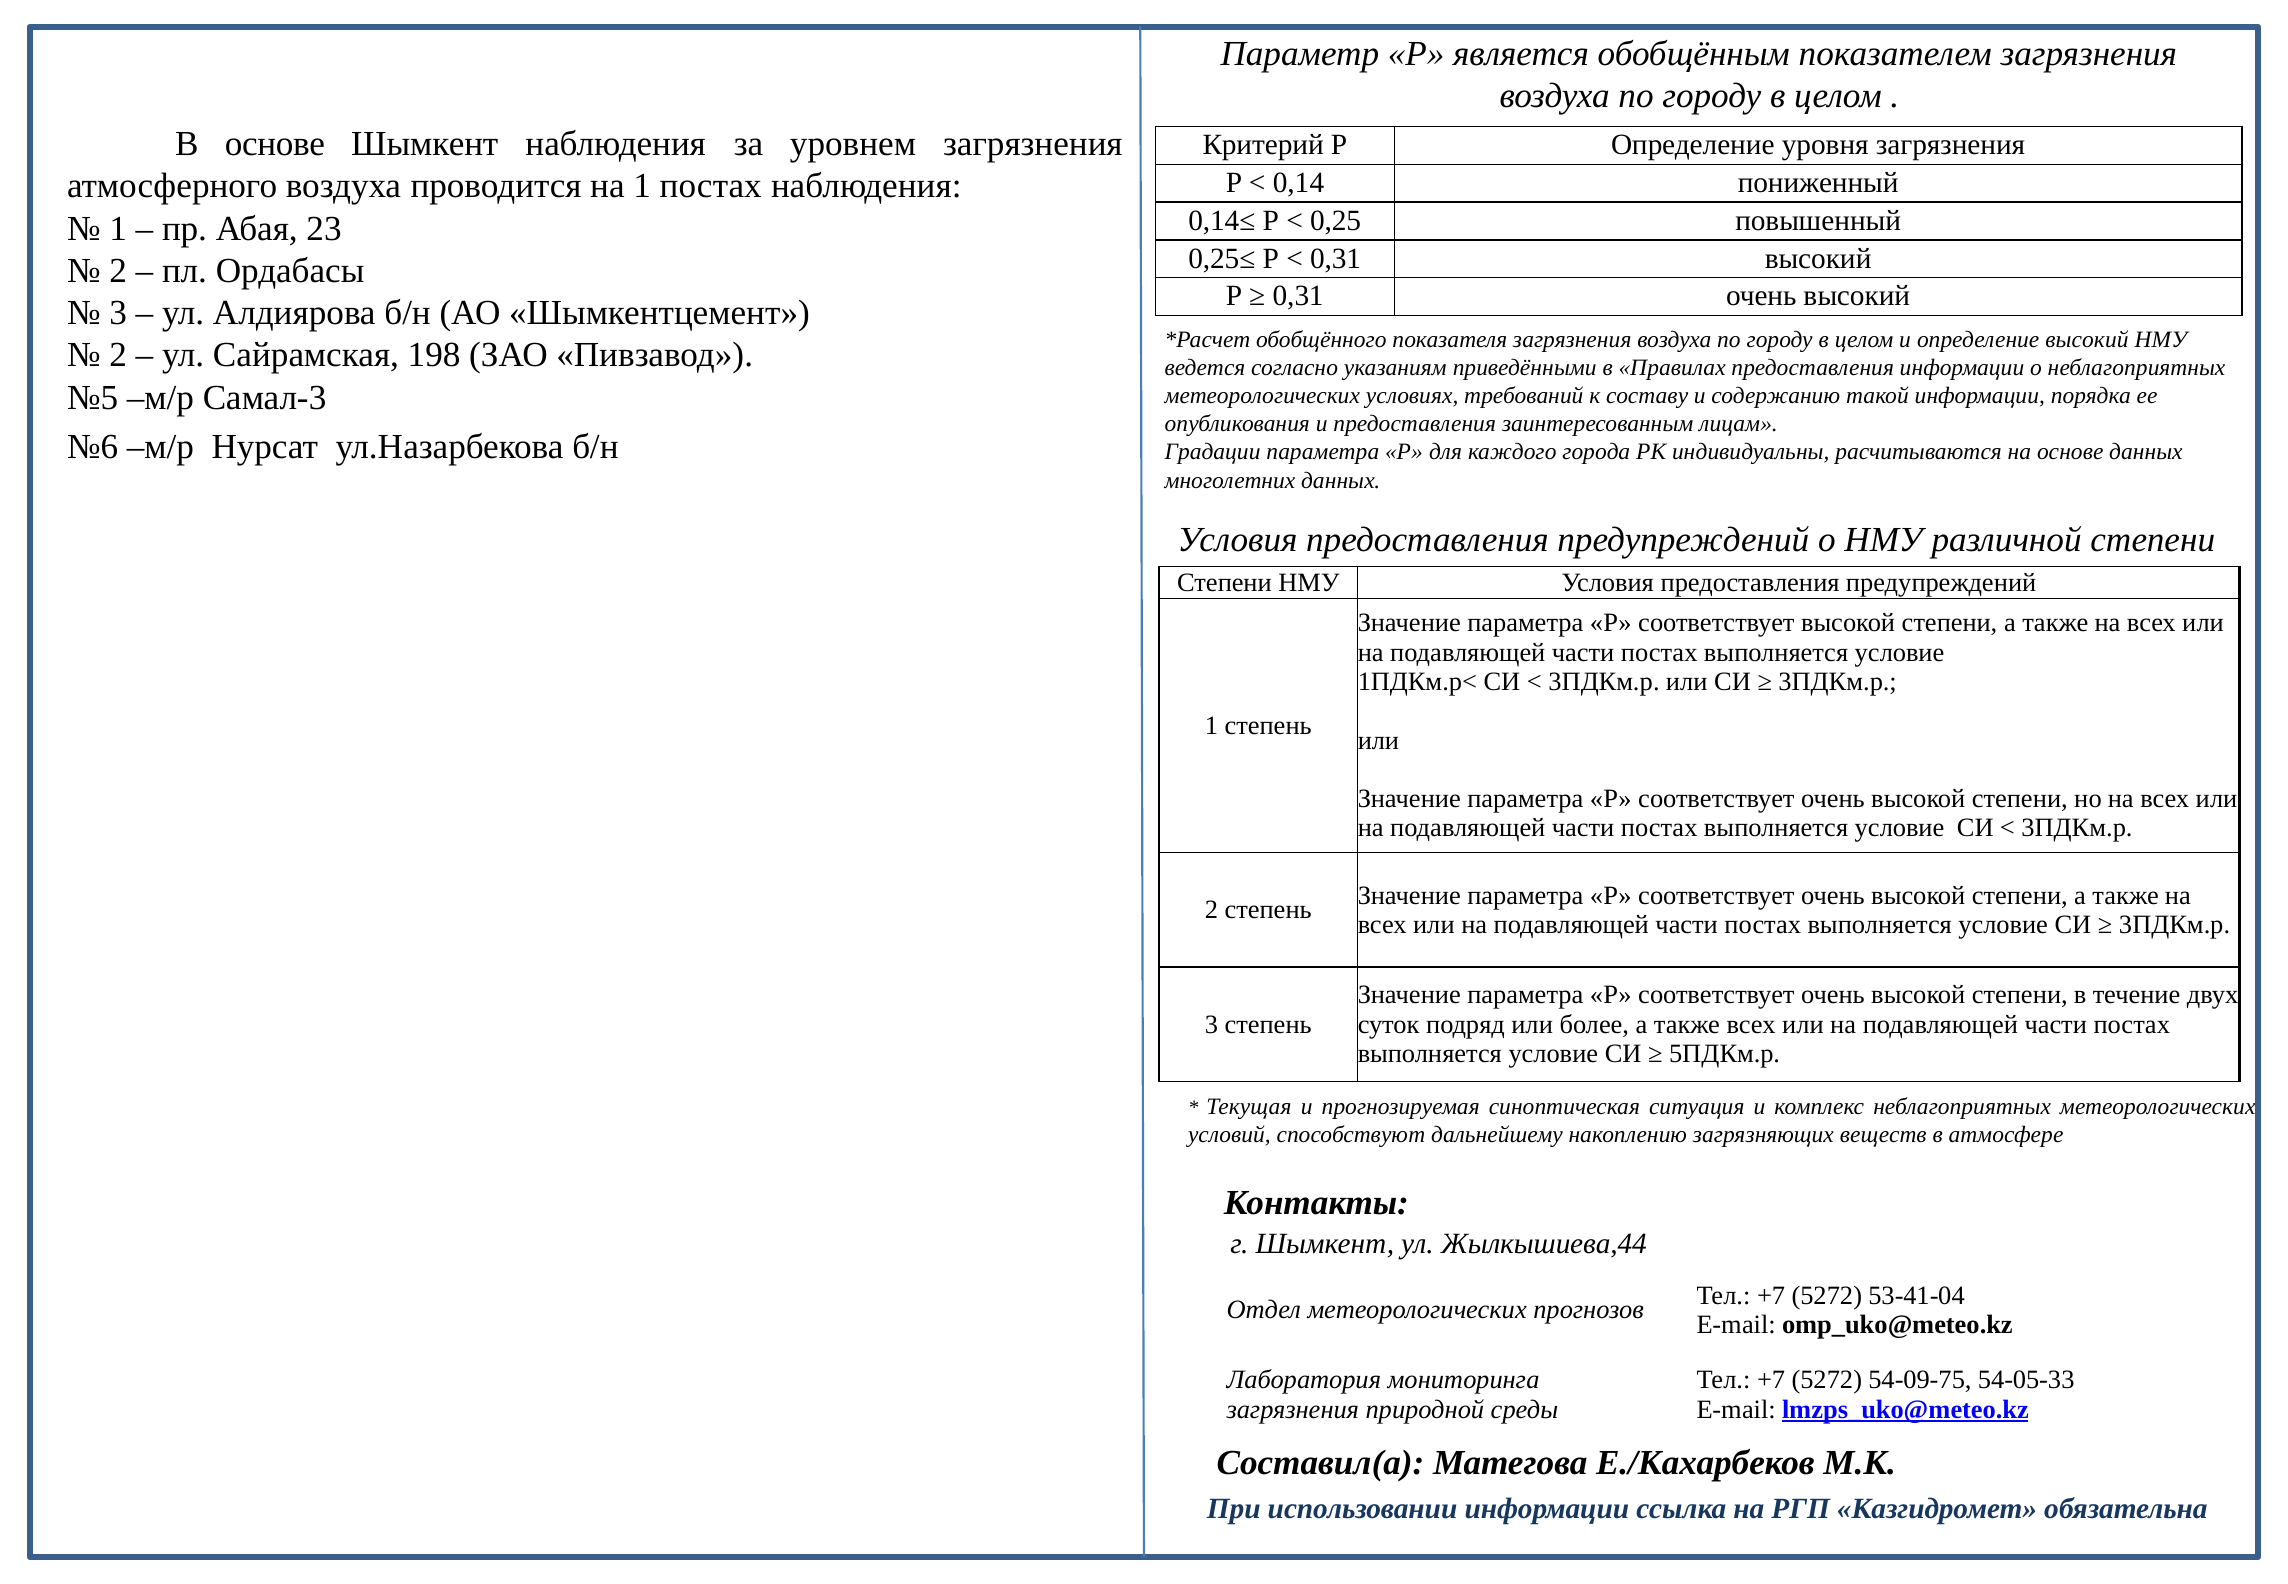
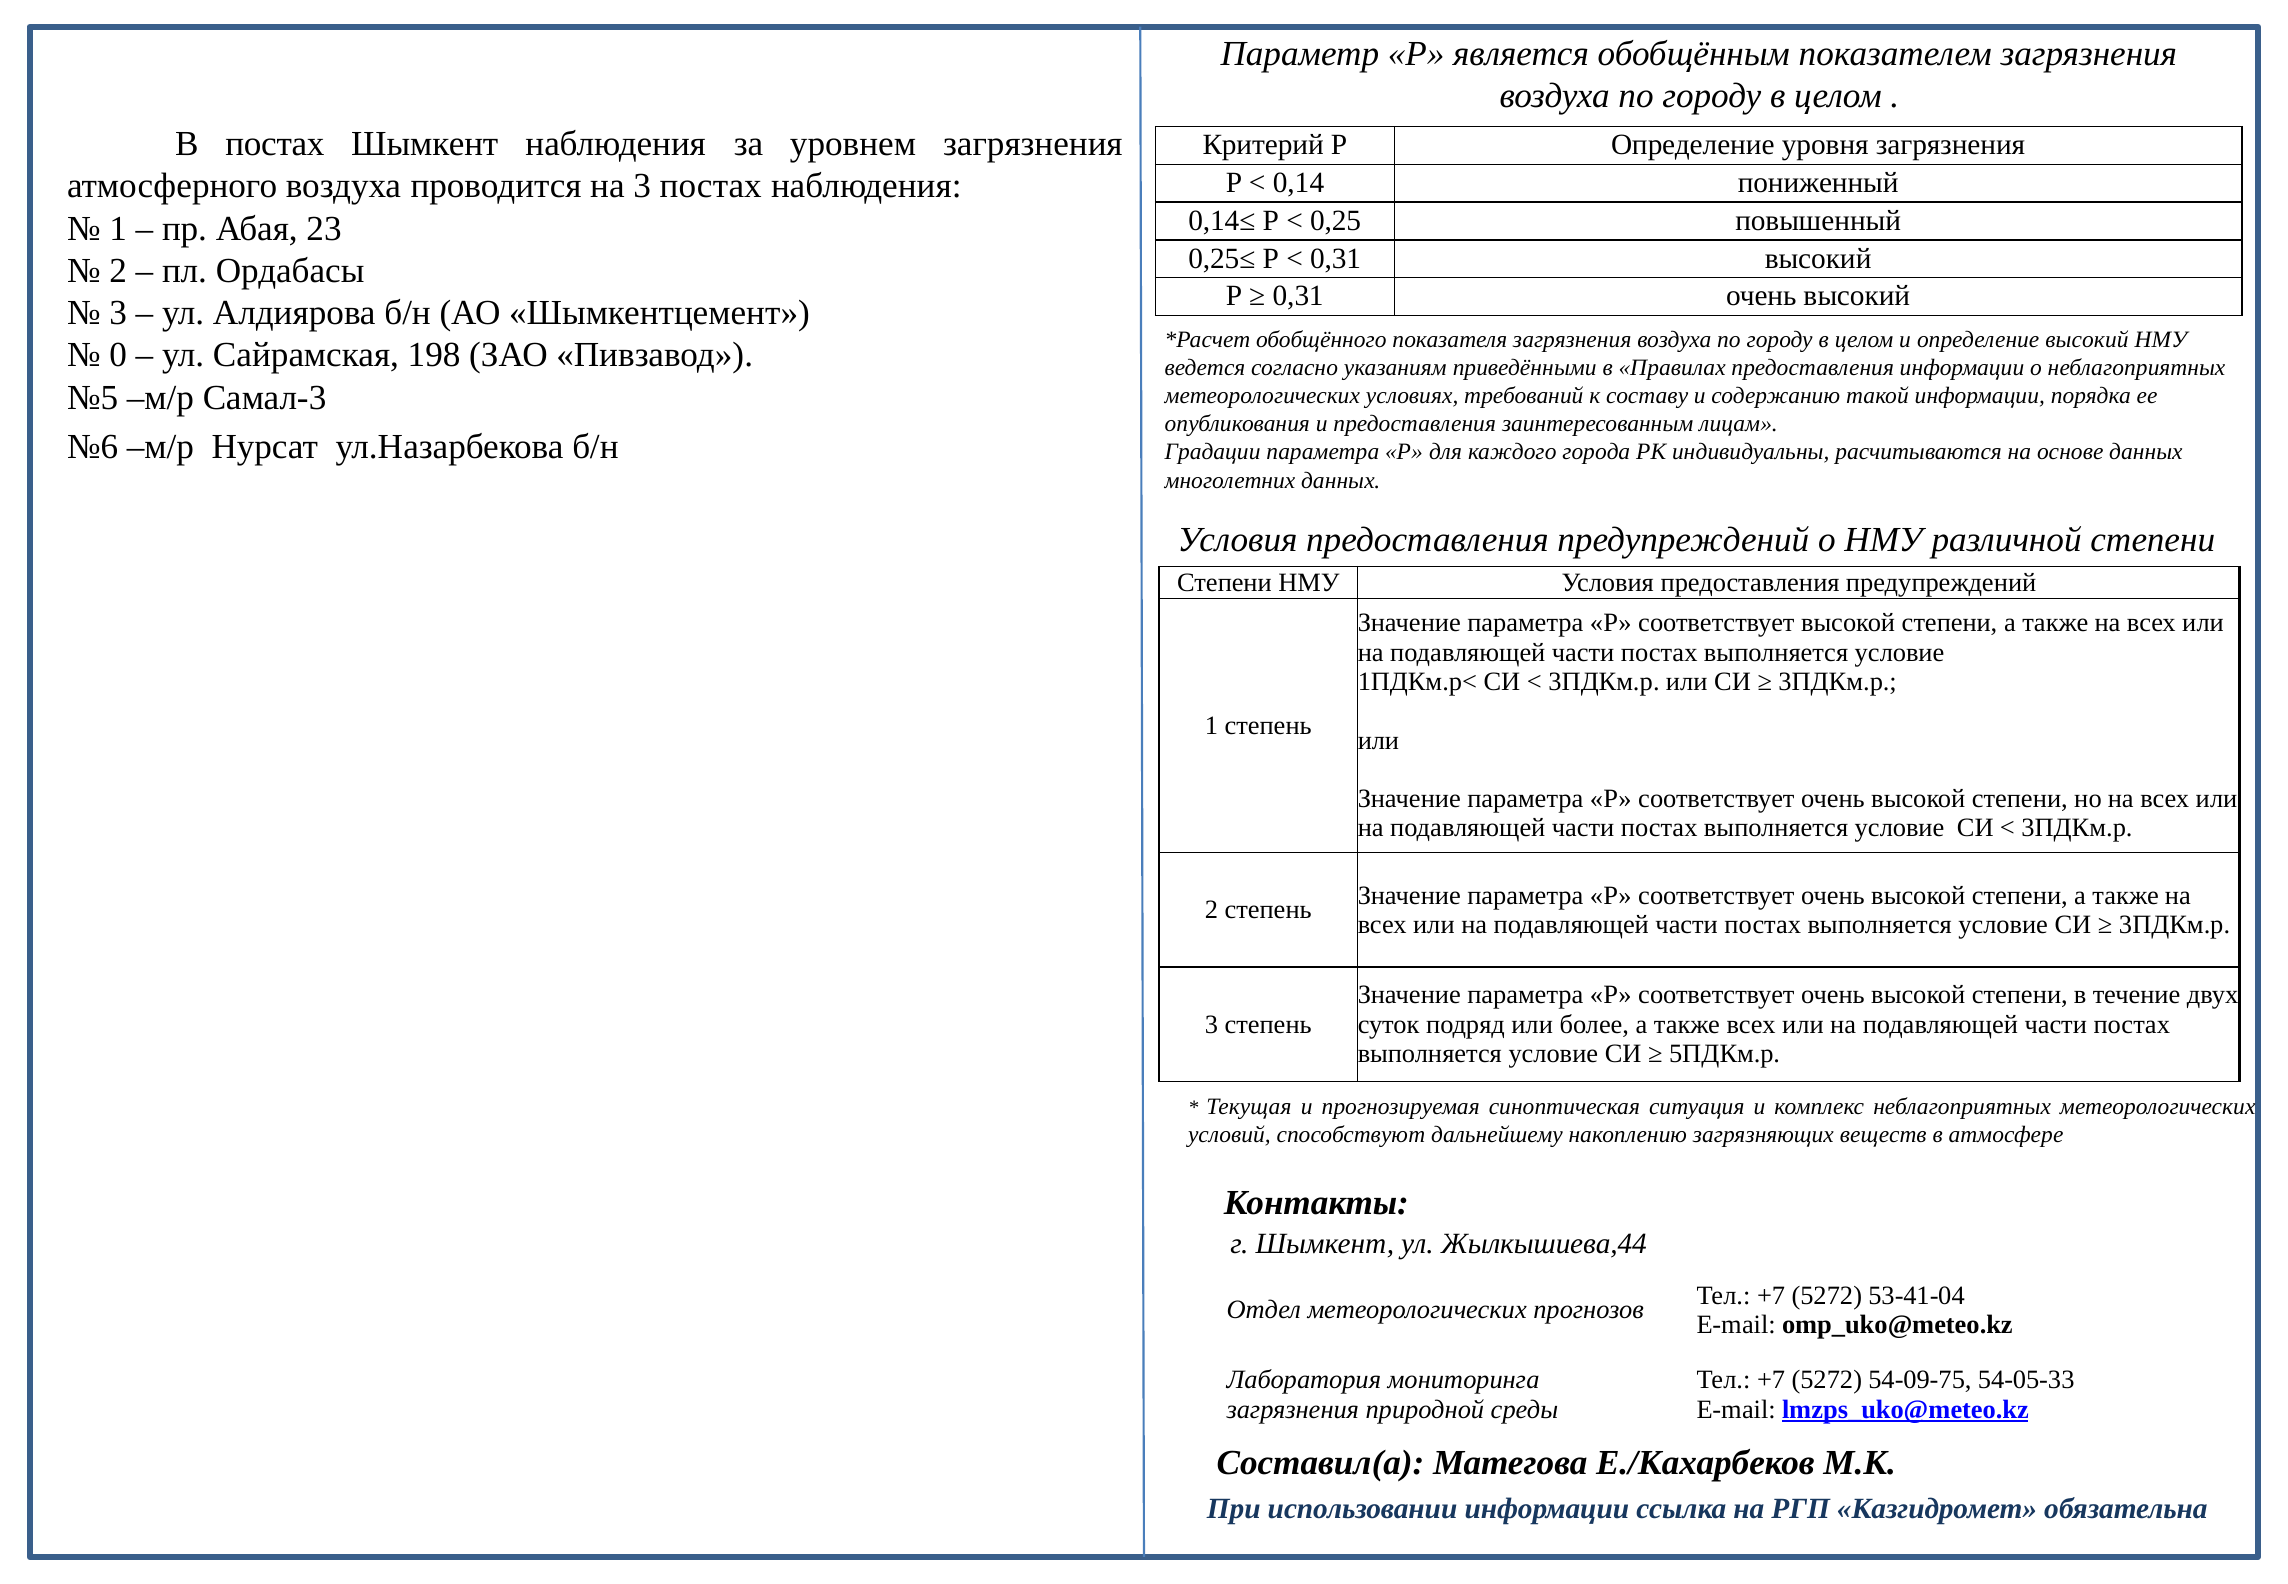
В основе: основе -> постах
на 1: 1 -> 3
2 at (118, 355): 2 -> 0
